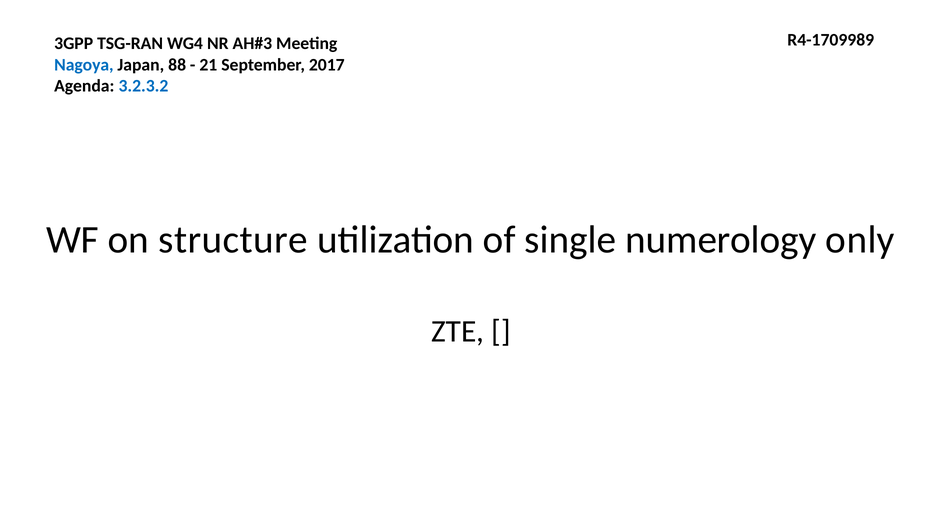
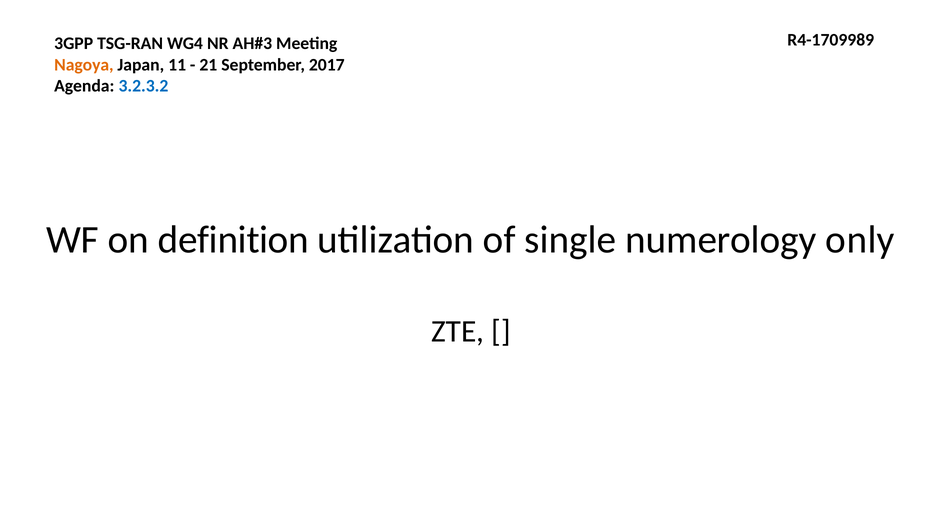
Nagoya colour: blue -> orange
88: 88 -> 11
structure: structure -> definition
